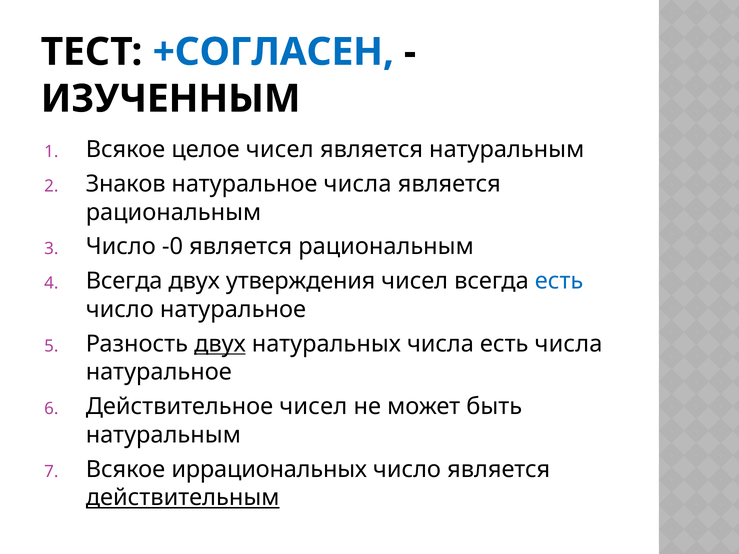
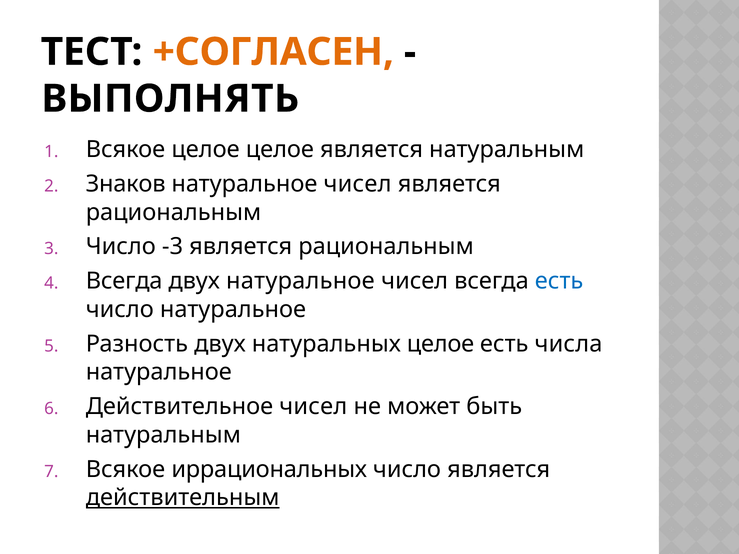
+СОГЛАСЕН colour: blue -> orange
ИЗУЧЕННЫМ: ИЗУЧЕННЫМ -> ВЫПОЛНЯТЬ
целое чисел: чисел -> целое
числа at (358, 184): числа -> чисел
-0: -0 -> -3
двух утверждения: утверждения -> натуральное
двух at (220, 344) underline: present -> none
натуральных числа: числа -> целое
